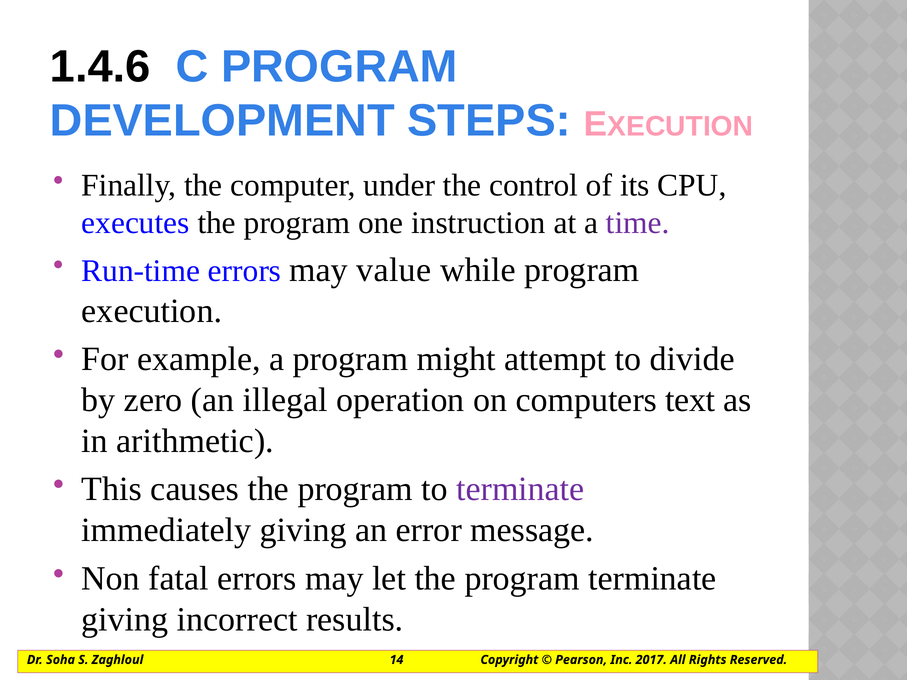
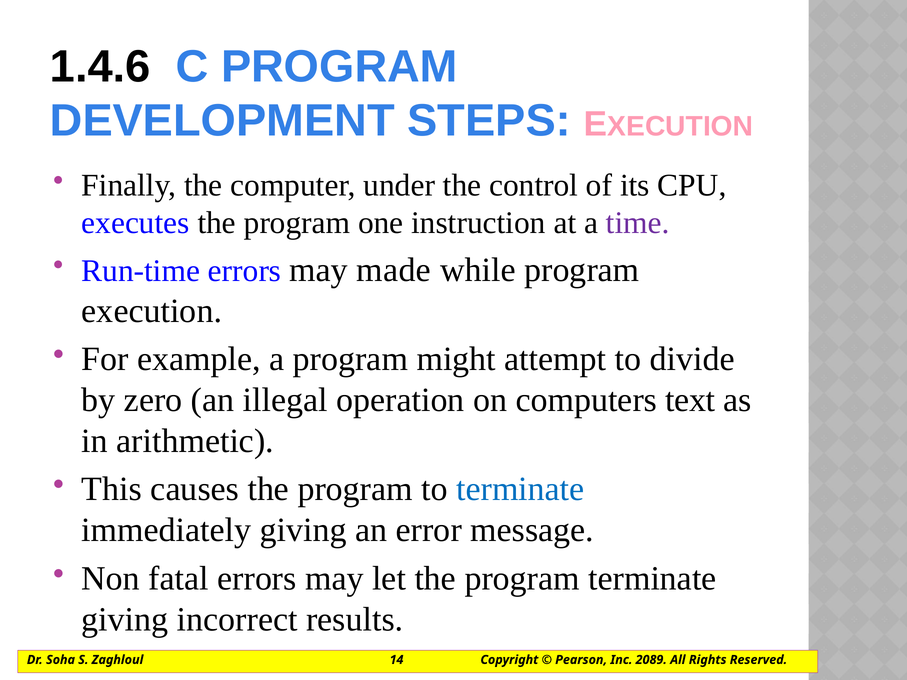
value: value -> made
terminate at (520, 489) colour: purple -> blue
2017: 2017 -> 2089
